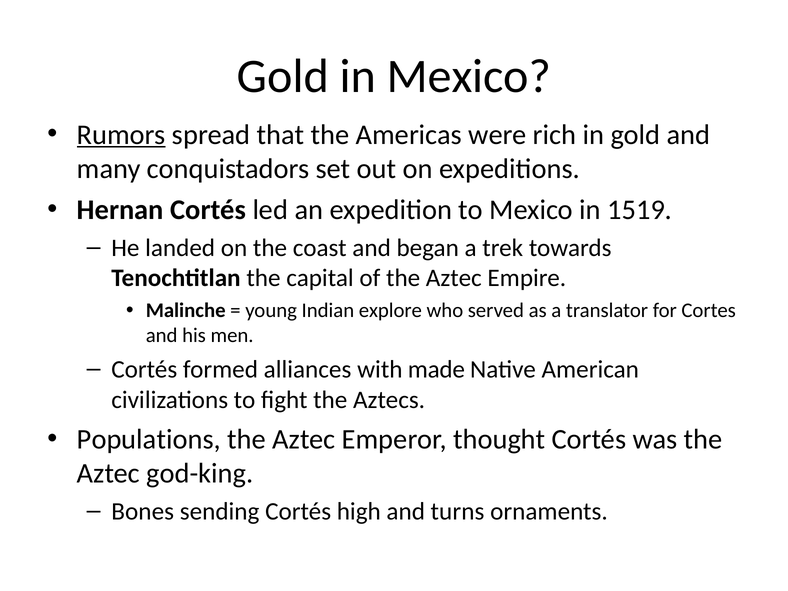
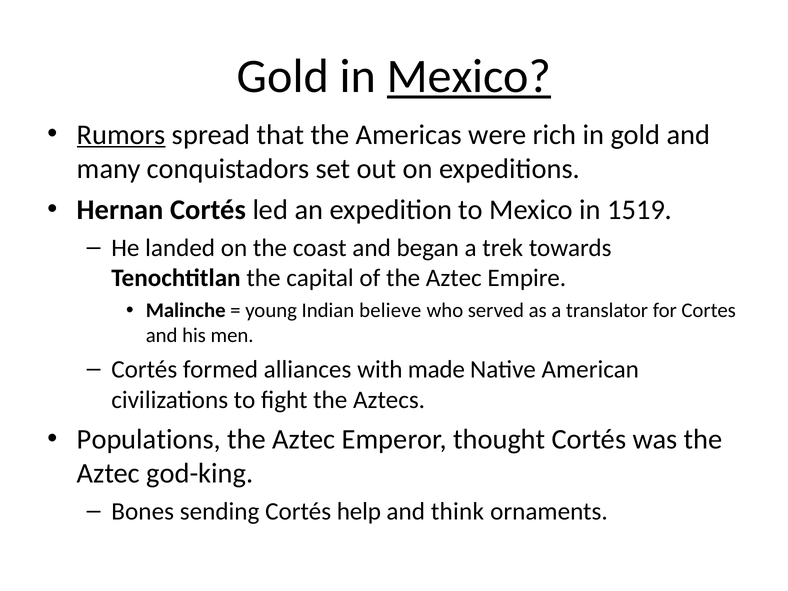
Mexico at (469, 76) underline: none -> present
explore: explore -> believe
high: high -> help
turns: turns -> think
